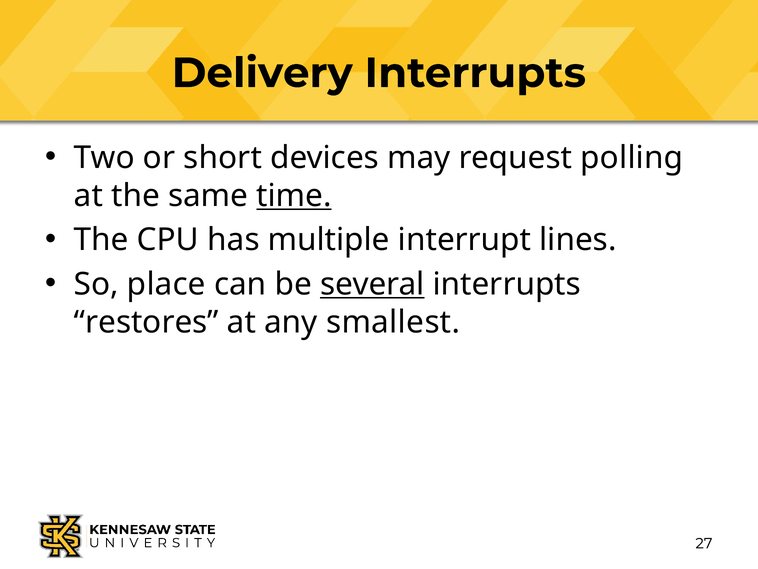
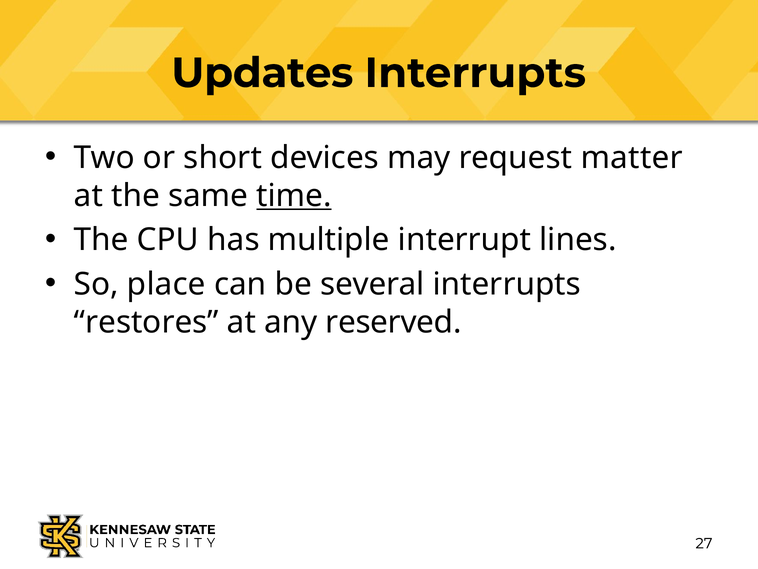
Delivery: Delivery -> Updates
polling: polling -> matter
several underline: present -> none
smallest: smallest -> reserved
